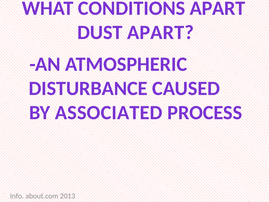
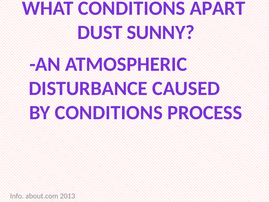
DUST APART: APART -> SUNNY
BY ASSOCIATED: ASSOCIATED -> CONDITIONS
